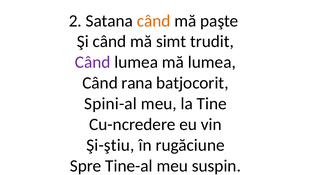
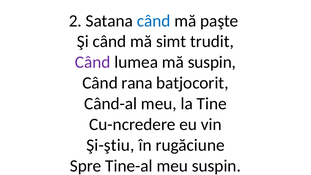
când at (154, 21) colour: orange -> blue
mă lumea: lumea -> suspin
Spini-al: Spini-al -> Când-al
